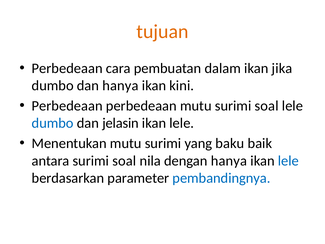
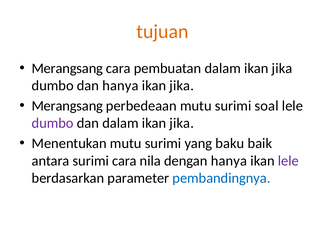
Perbedeaan at (67, 68): Perbedeaan -> Merangsang
kini at (182, 86): kini -> jika
Perbedeaan at (67, 106): Perbedeaan -> Merangsang
dumbo at (53, 123) colour: blue -> purple
dan jelasin: jelasin -> dalam
lele at (182, 123): lele -> jika
antara surimi soal: soal -> cara
lele at (288, 161) colour: blue -> purple
